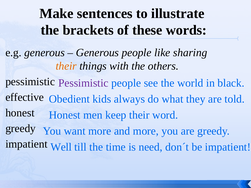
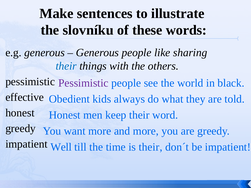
brackets: brackets -> slovníku
their at (66, 66) colour: orange -> blue
is need: need -> their
